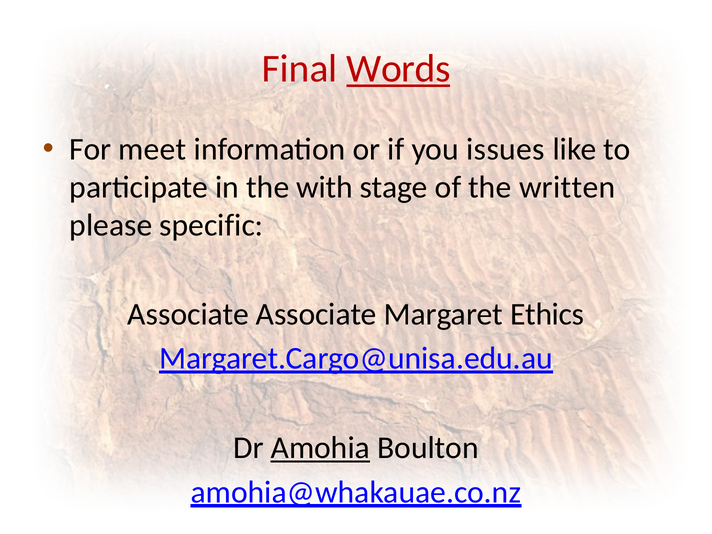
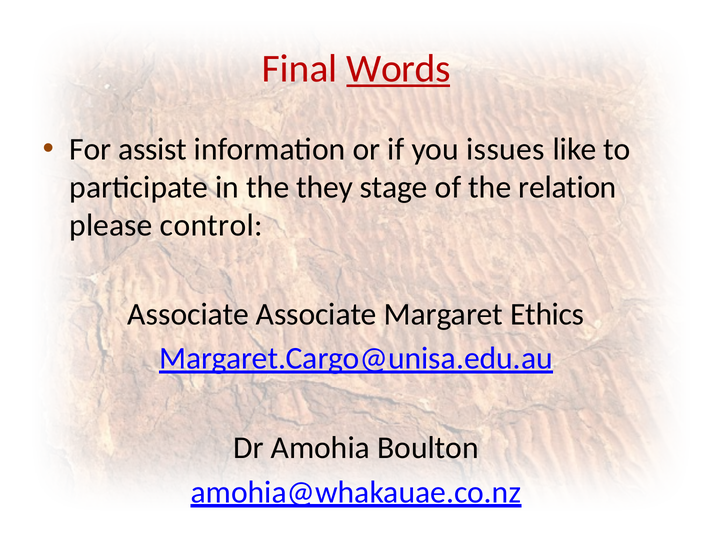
meet: meet -> assist
with: with -> they
written: written -> relation
specific: specific -> control
Amohia underline: present -> none
